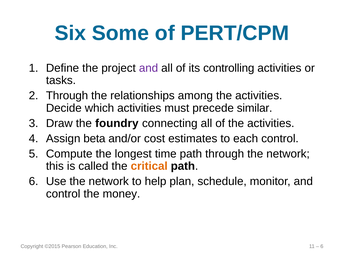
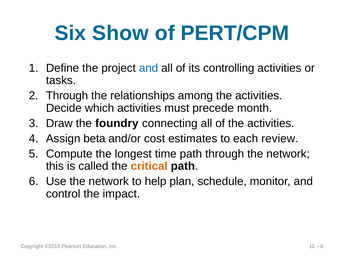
Some: Some -> Show
and at (149, 68) colour: purple -> blue
similar: similar -> month
each control: control -> review
money: money -> impact
